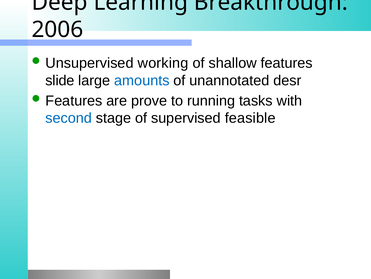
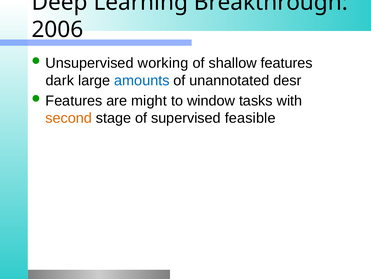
slide: slide -> dark
prove: prove -> might
running: running -> window
second colour: blue -> orange
